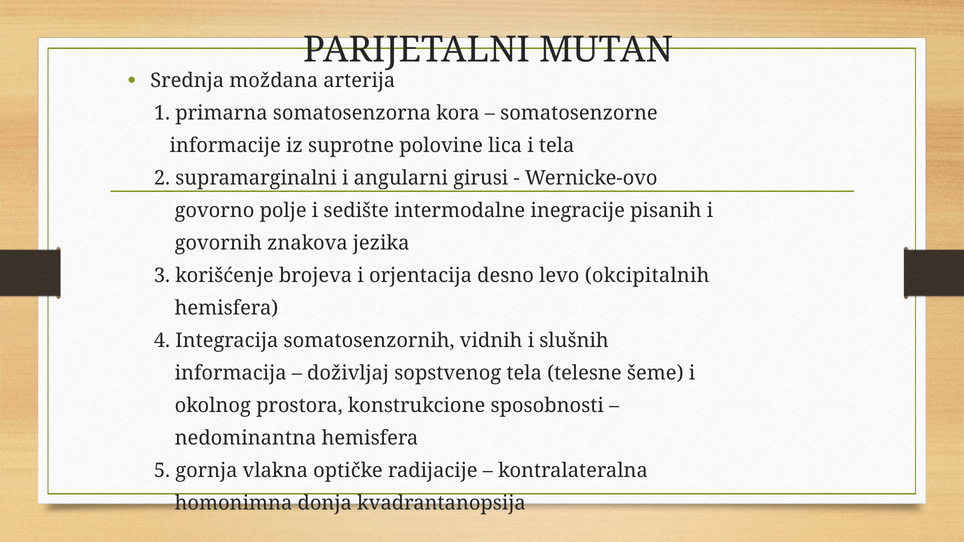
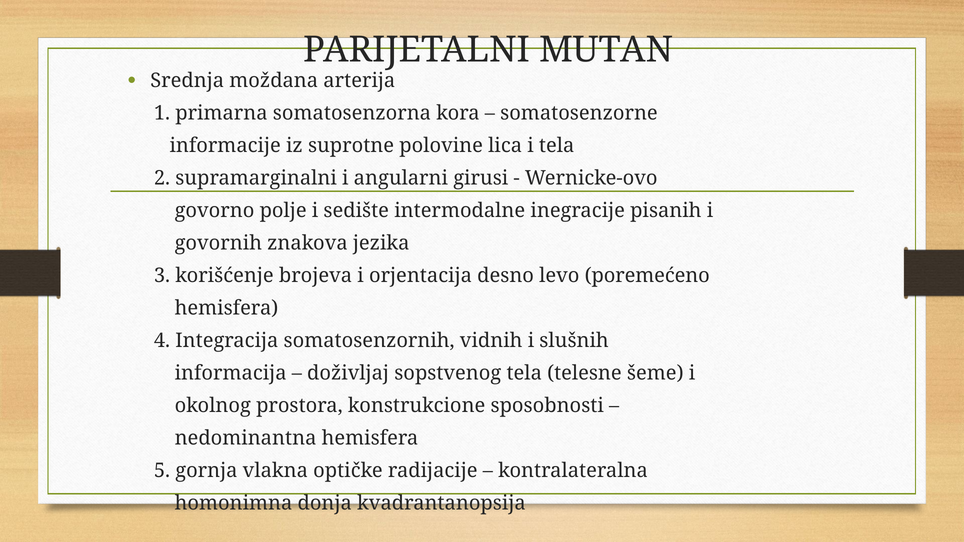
okcipitalnih: okcipitalnih -> poremećeno
